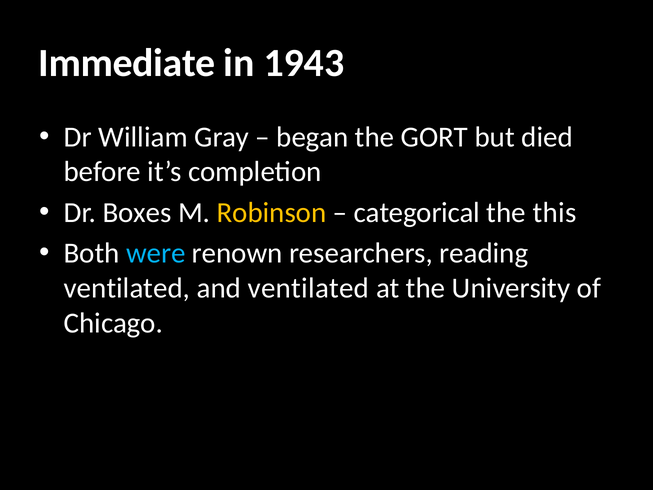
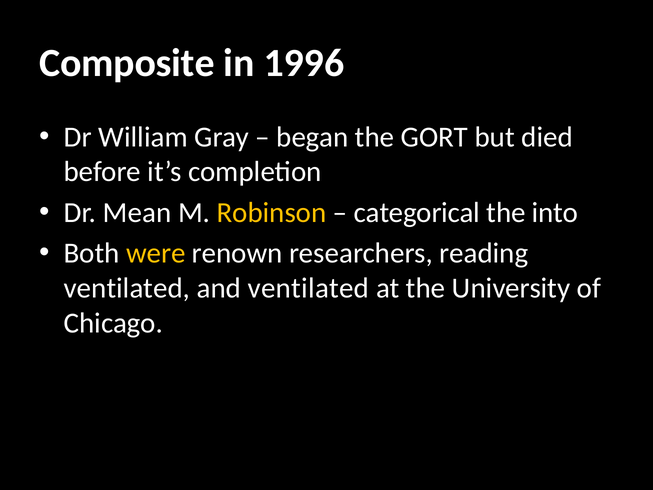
Immediate: Immediate -> Composite
1943: 1943 -> 1996
Boxes: Boxes -> Mean
this: this -> into
were colour: light blue -> yellow
